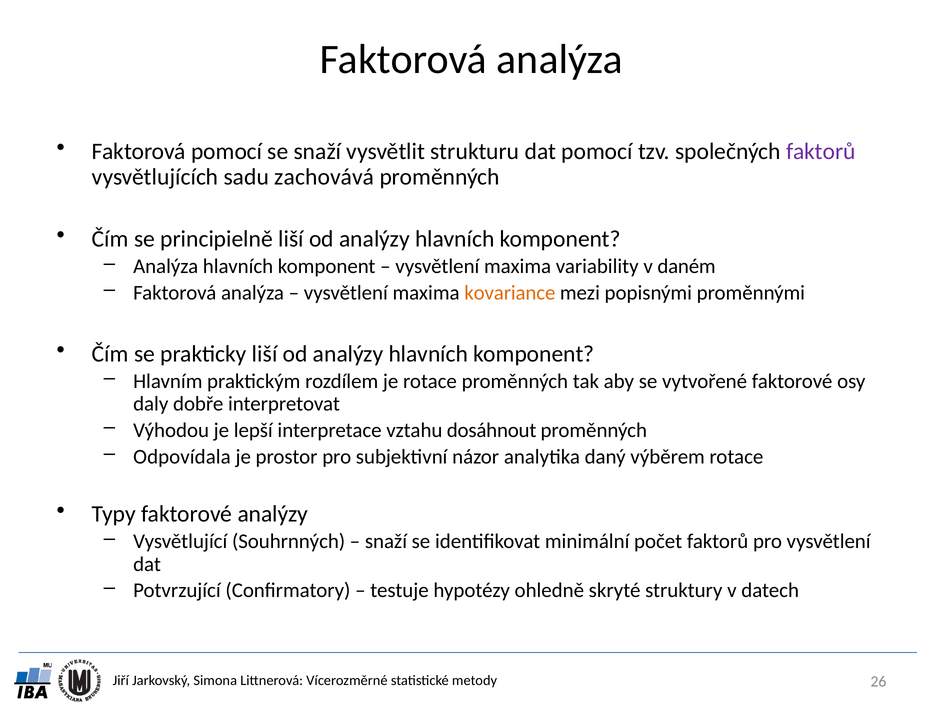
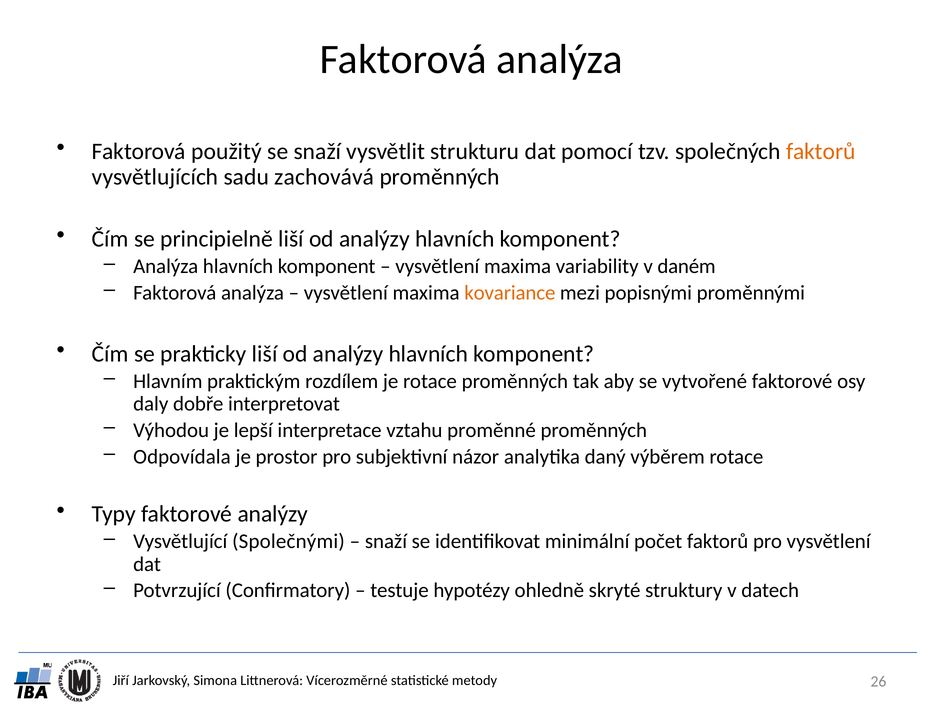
Faktorová pomocí: pomocí -> použitý
faktorů at (821, 151) colour: purple -> orange
dosáhnout: dosáhnout -> proměnné
Souhrnných: Souhrnných -> Společnými
